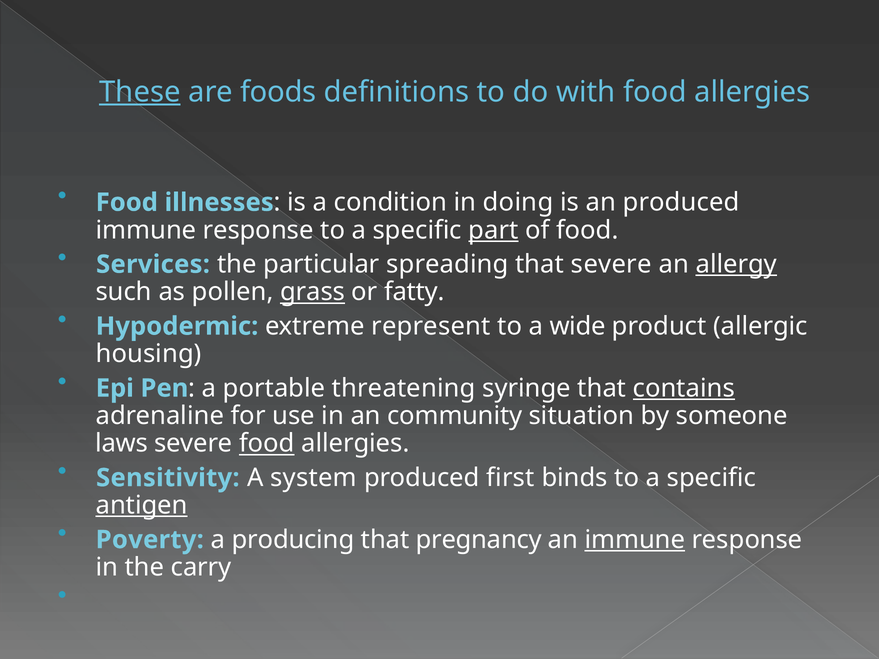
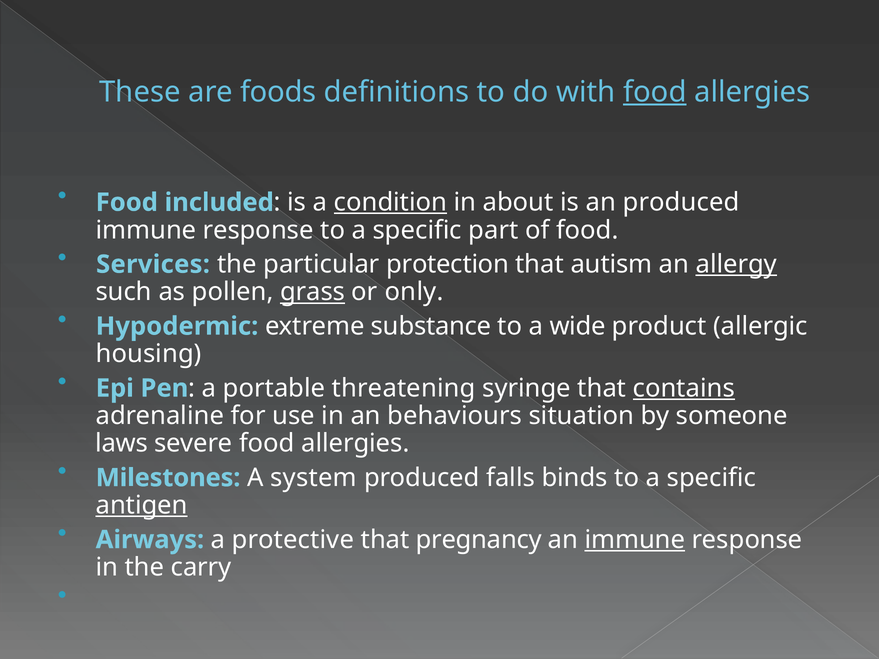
These underline: present -> none
food at (655, 92) underline: none -> present
illnesses: illnesses -> included
condition underline: none -> present
doing: doing -> about
part underline: present -> none
spreading: spreading -> protection
that severe: severe -> autism
fatty: fatty -> only
represent: represent -> substance
community: community -> behaviours
food at (267, 444) underline: present -> none
Sensitivity: Sensitivity -> Milestones
first: first -> falls
Poverty: Poverty -> Airways
producing: producing -> protective
